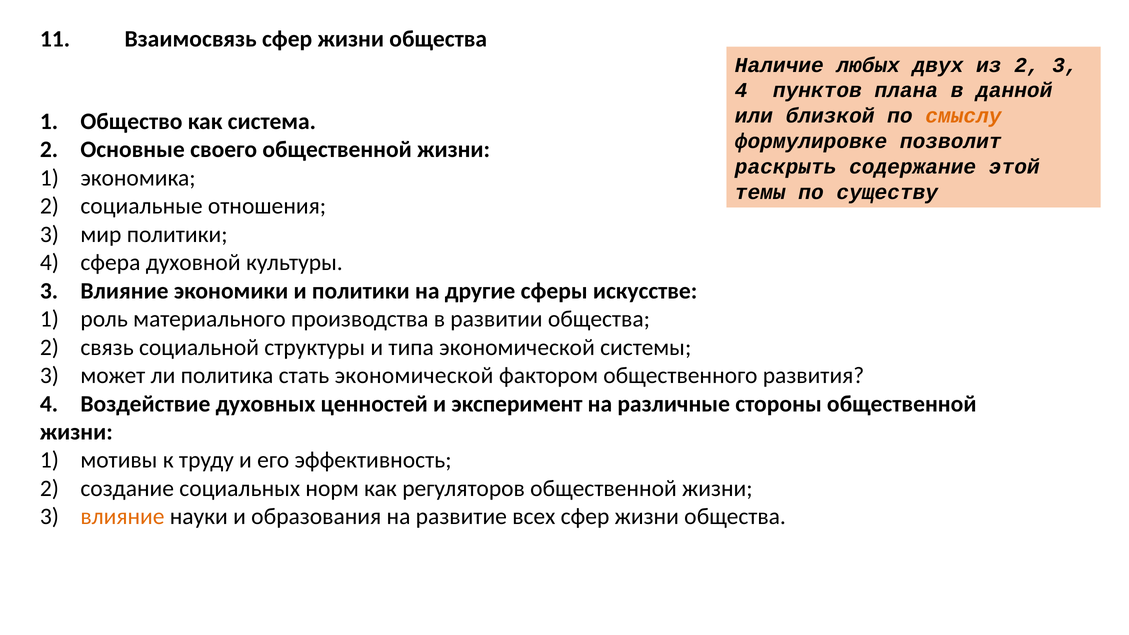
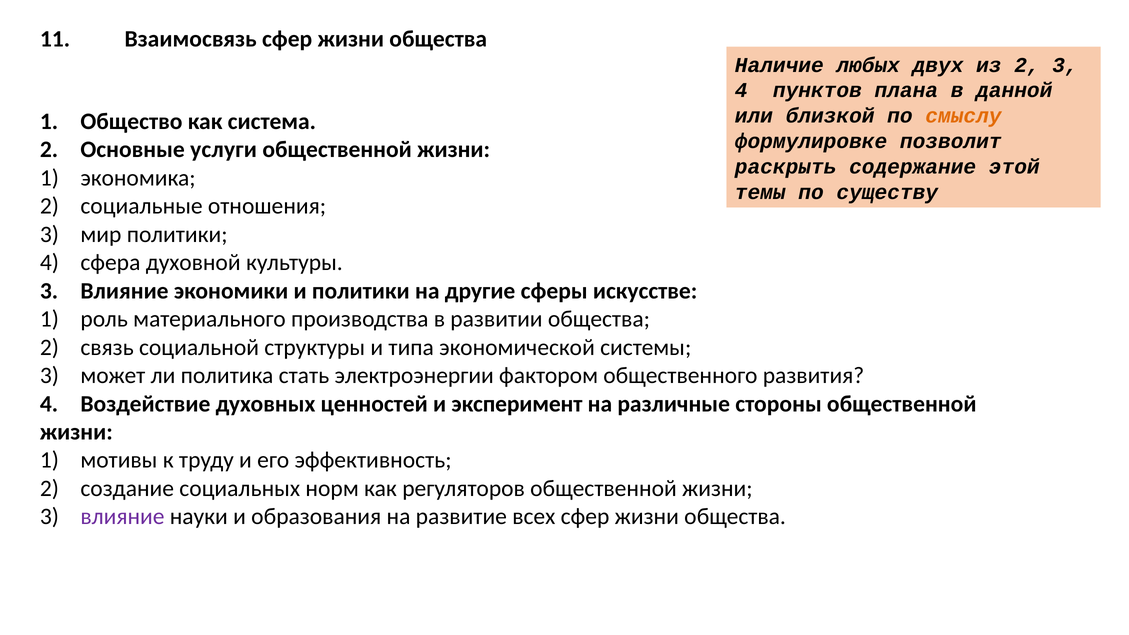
своего: своего -> услуги
стать экономической: экономической -> электроэнергии
влияние at (122, 517) colour: orange -> purple
